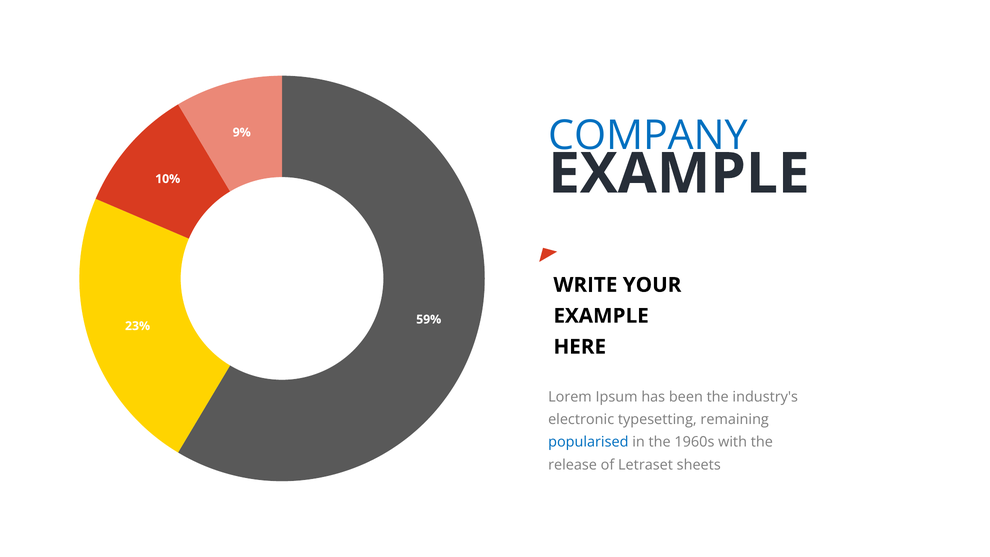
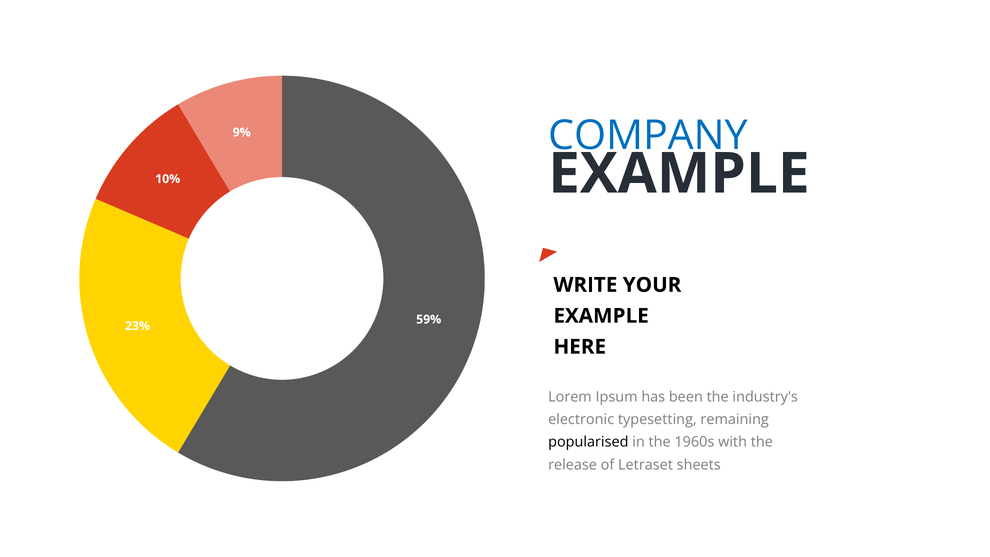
popularised colour: blue -> black
